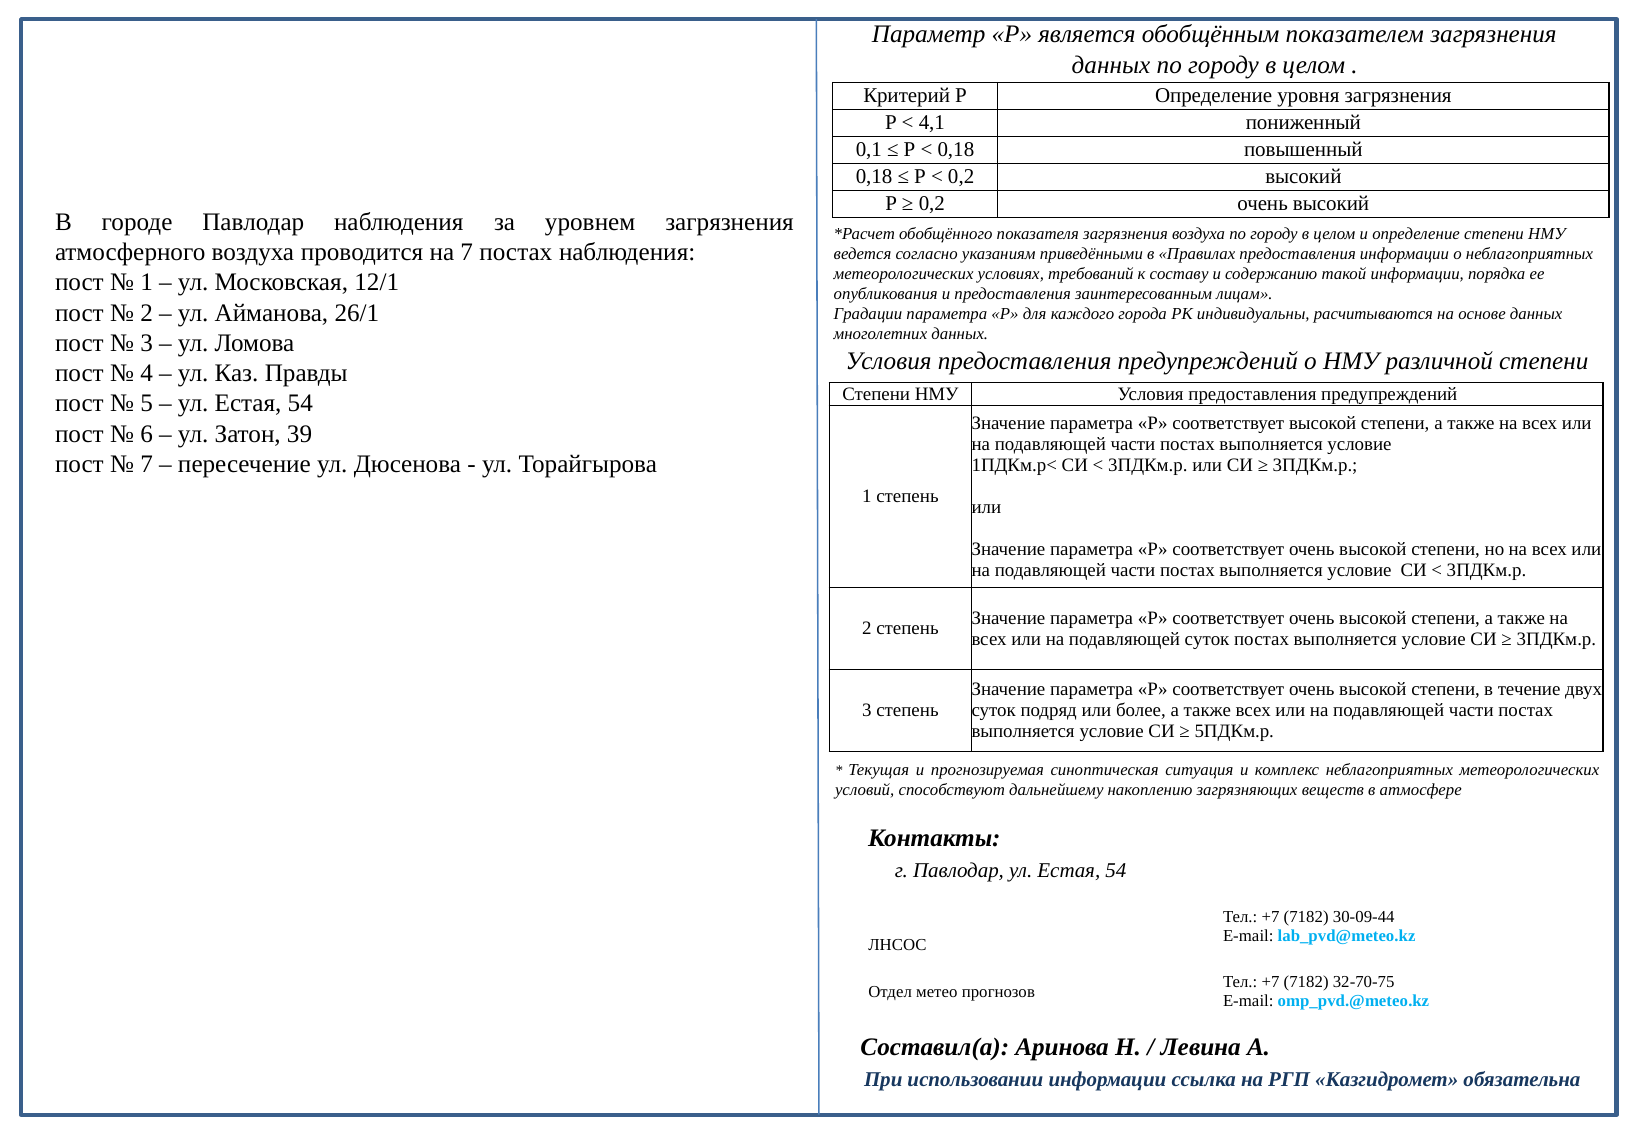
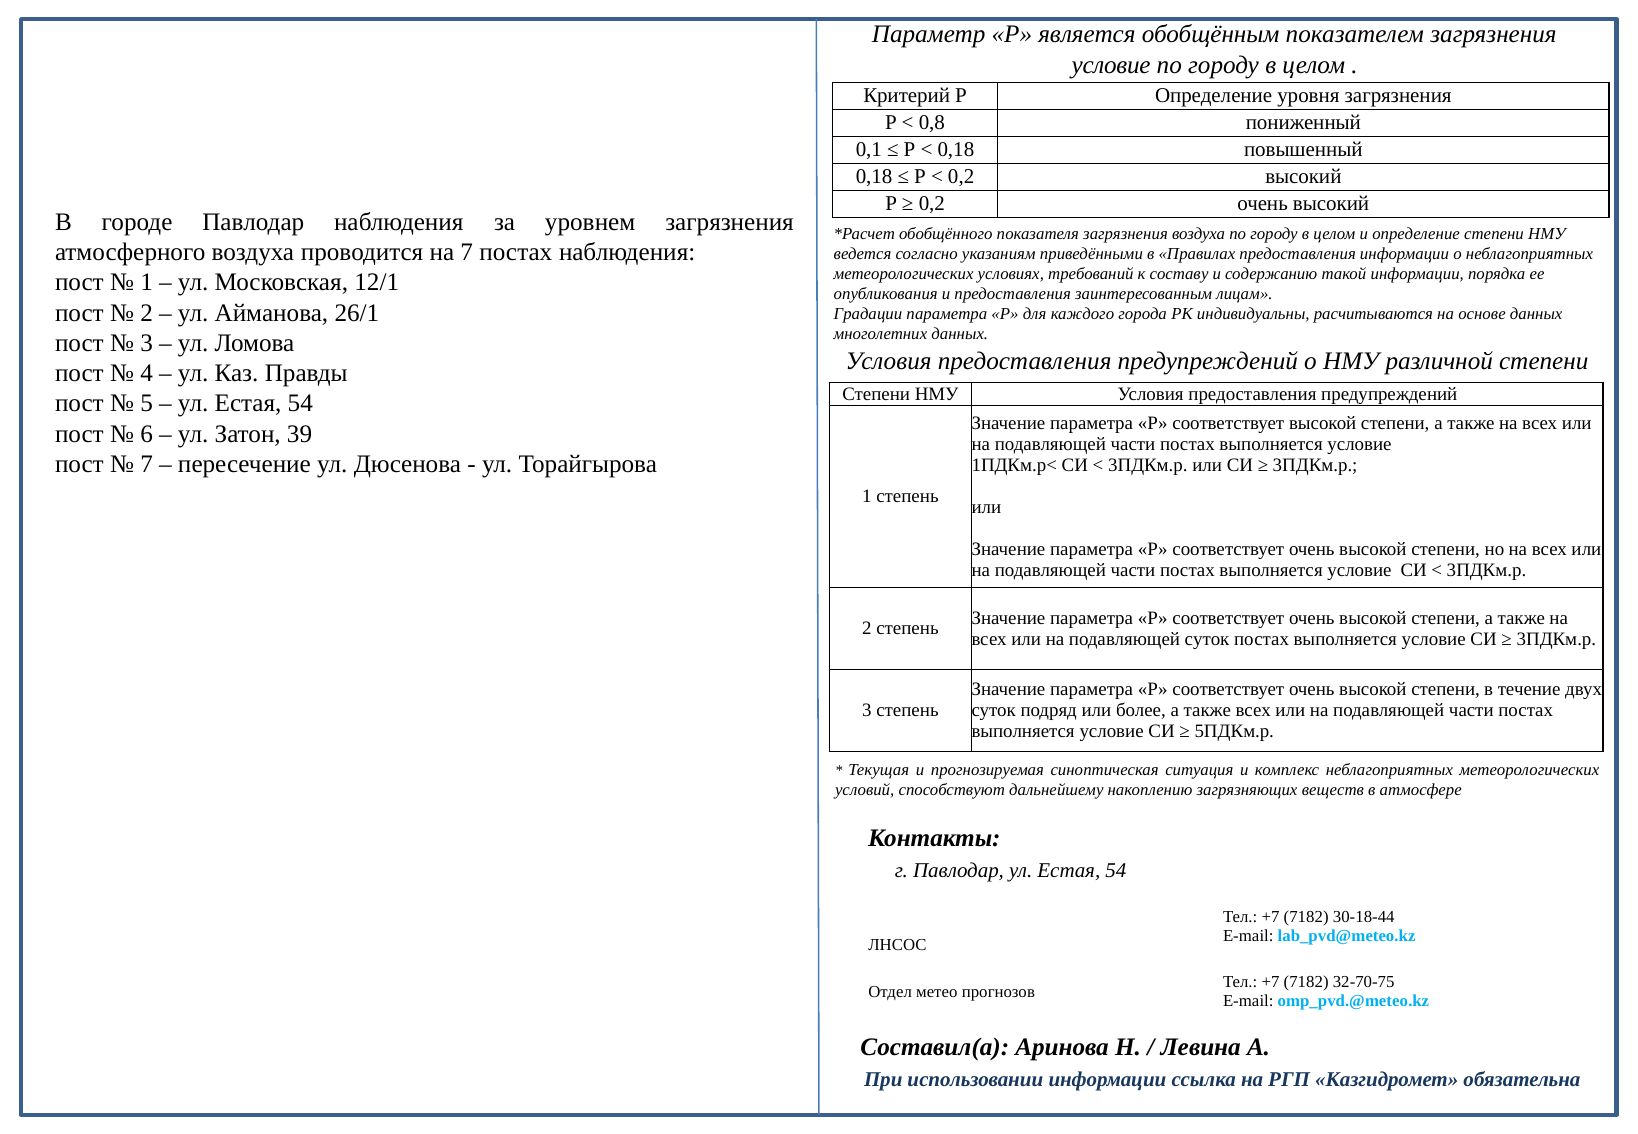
данных at (1111, 65): данных -> условие
4,1: 4,1 -> 0,8
30-09-44: 30-09-44 -> 30-18-44
